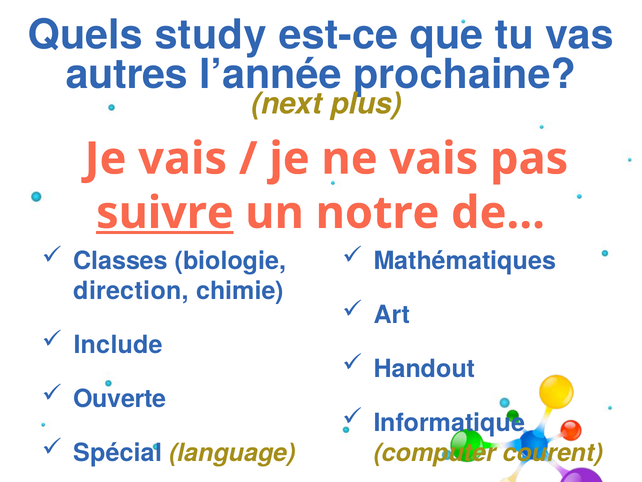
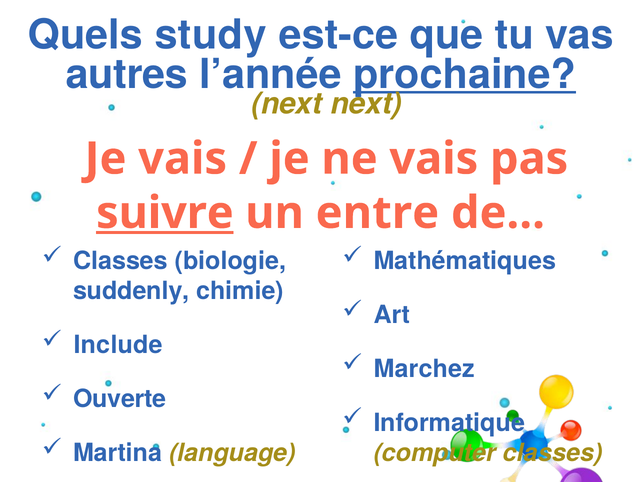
prochaine underline: none -> present
next plus: plus -> next
notre: notre -> entre
direction: direction -> suddenly
Handout: Handout -> Marchez
Spécial: Spécial -> Martina
computer courent: courent -> classes
